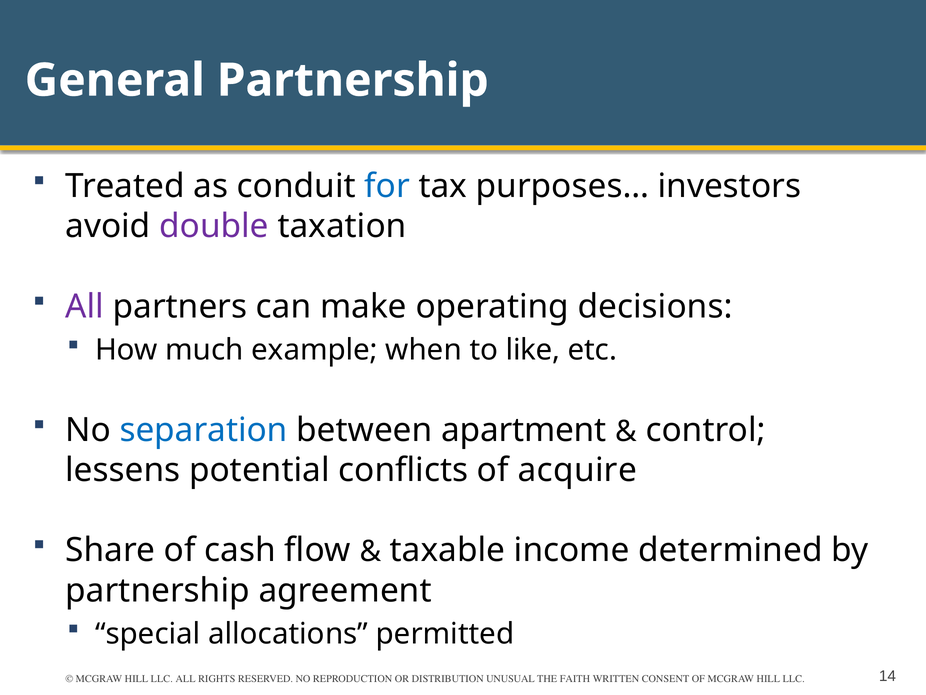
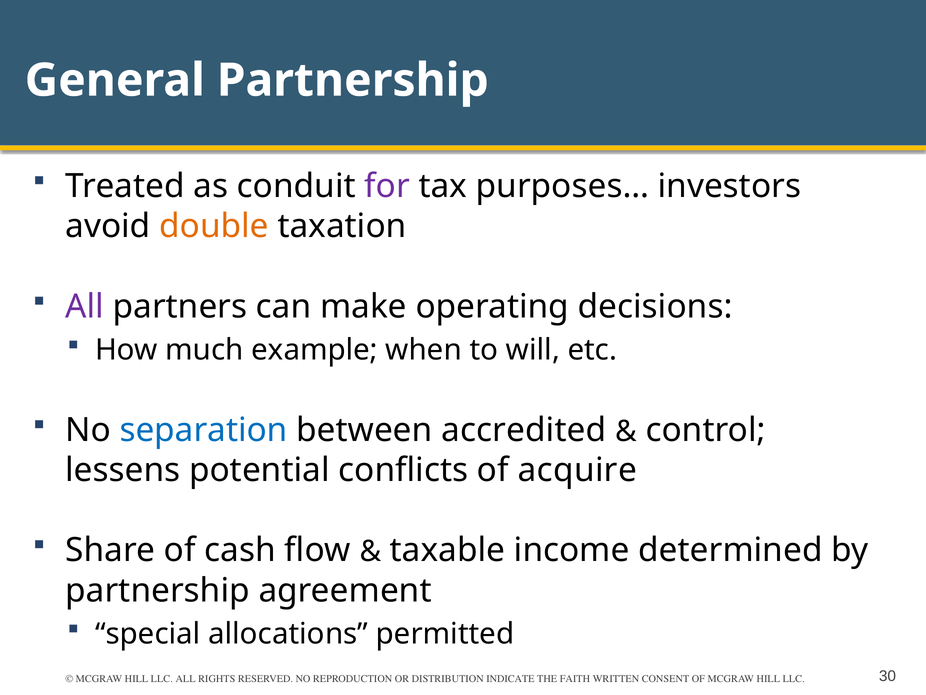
for colour: blue -> purple
double colour: purple -> orange
like: like -> will
apartment: apartment -> accredited
UNUSUAL: UNUSUAL -> INDICATE
14: 14 -> 30
